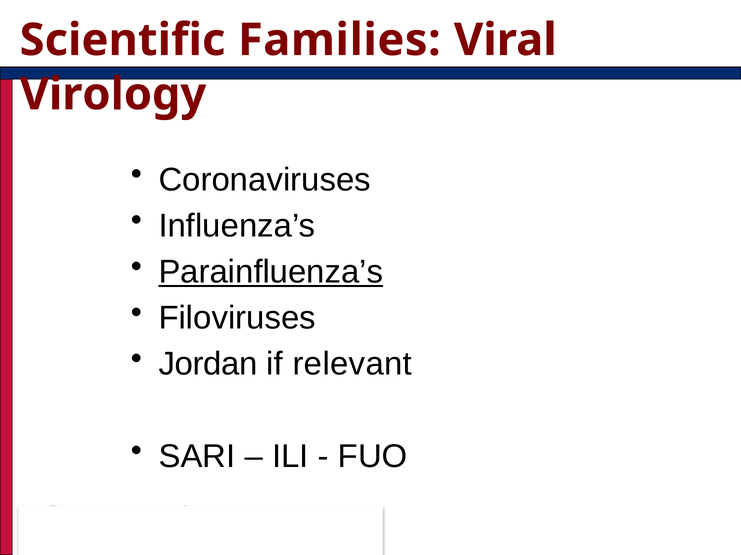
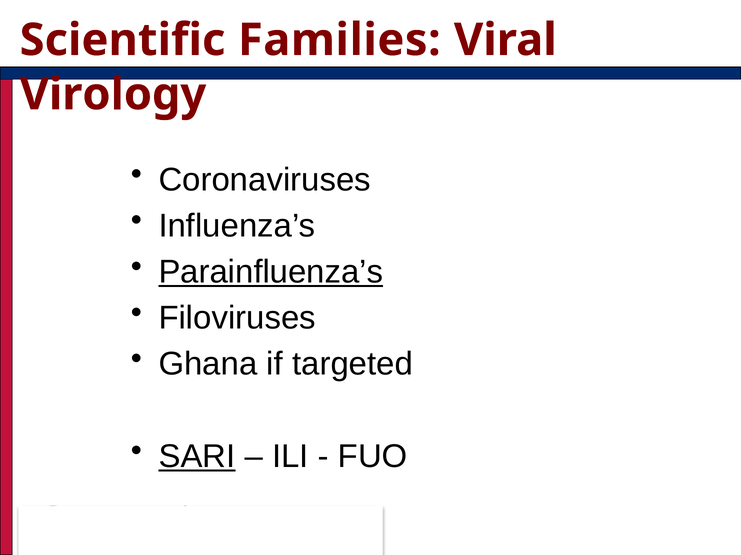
Jordan: Jordan -> Ghana
relevant: relevant -> targeted
SARI underline: none -> present
